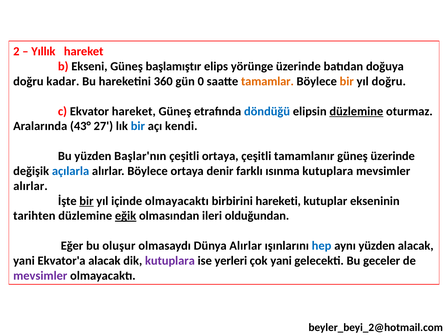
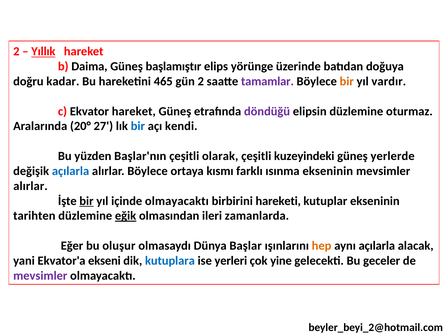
Yıllık underline: none -> present
Ekseni: Ekseni -> Daima
360: 360 -> 465
gün 0: 0 -> 2
tamamlar colour: orange -> purple
yıl doğru: doğru -> vardır
döndüğü colour: blue -> purple
düzlemine at (356, 111) underline: present -> none
43°: 43° -> 20°
çeşitli ortaya: ortaya -> olarak
tamamlanır: tamamlanır -> kuzeyindeki
güneş üzerinde: üzerinde -> yerlerde
denir: denir -> kısmı
ısınma kutuplara: kutuplara -> ekseninin
olduğundan: olduğundan -> zamanlarda
Dünya Alırlar: Alırlar -> Başlar
hep colour: blue -> orange
aynı yüzden: yüzden -> açılarla
Ekvator'a alacak: alacak -> ekseni
kutuplara at (170, 261) colour: purple -> blue
çok yani: yani -> yine
